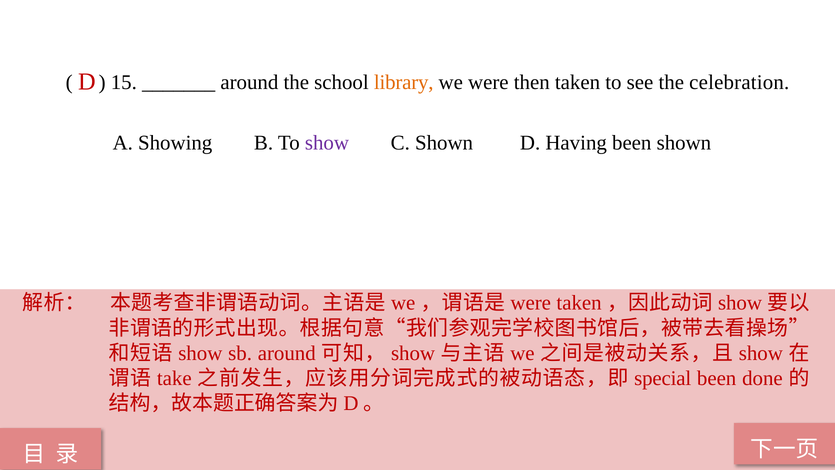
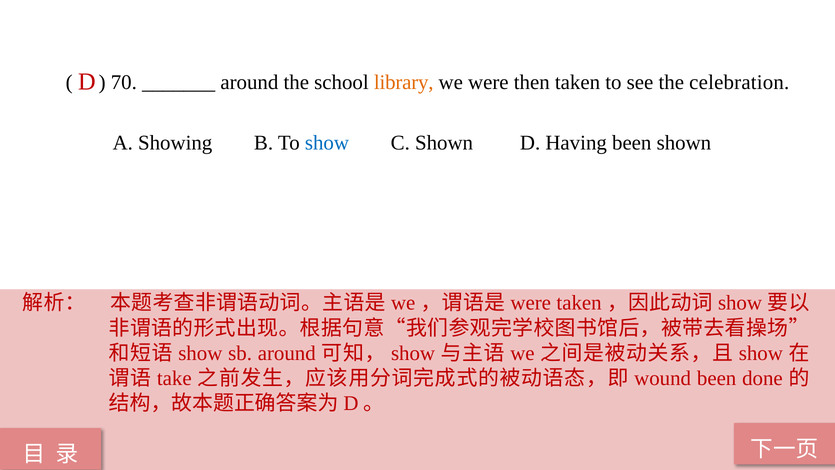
15: 15 -> 70
show at (327, 143) colour: purple -> blue
special: special -> wound
